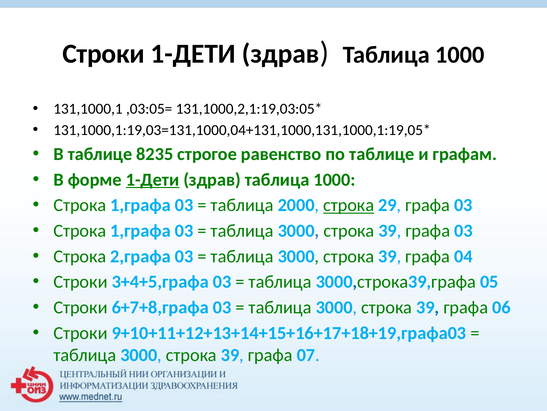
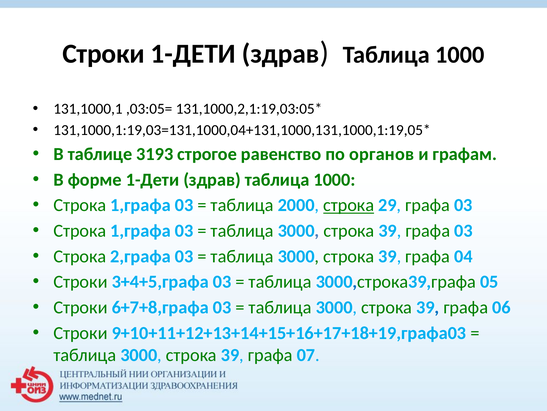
8235: 8235 -> 3193
по таблице: таблице -> органов
1-Дети at (153, 179) underline: present -> none
